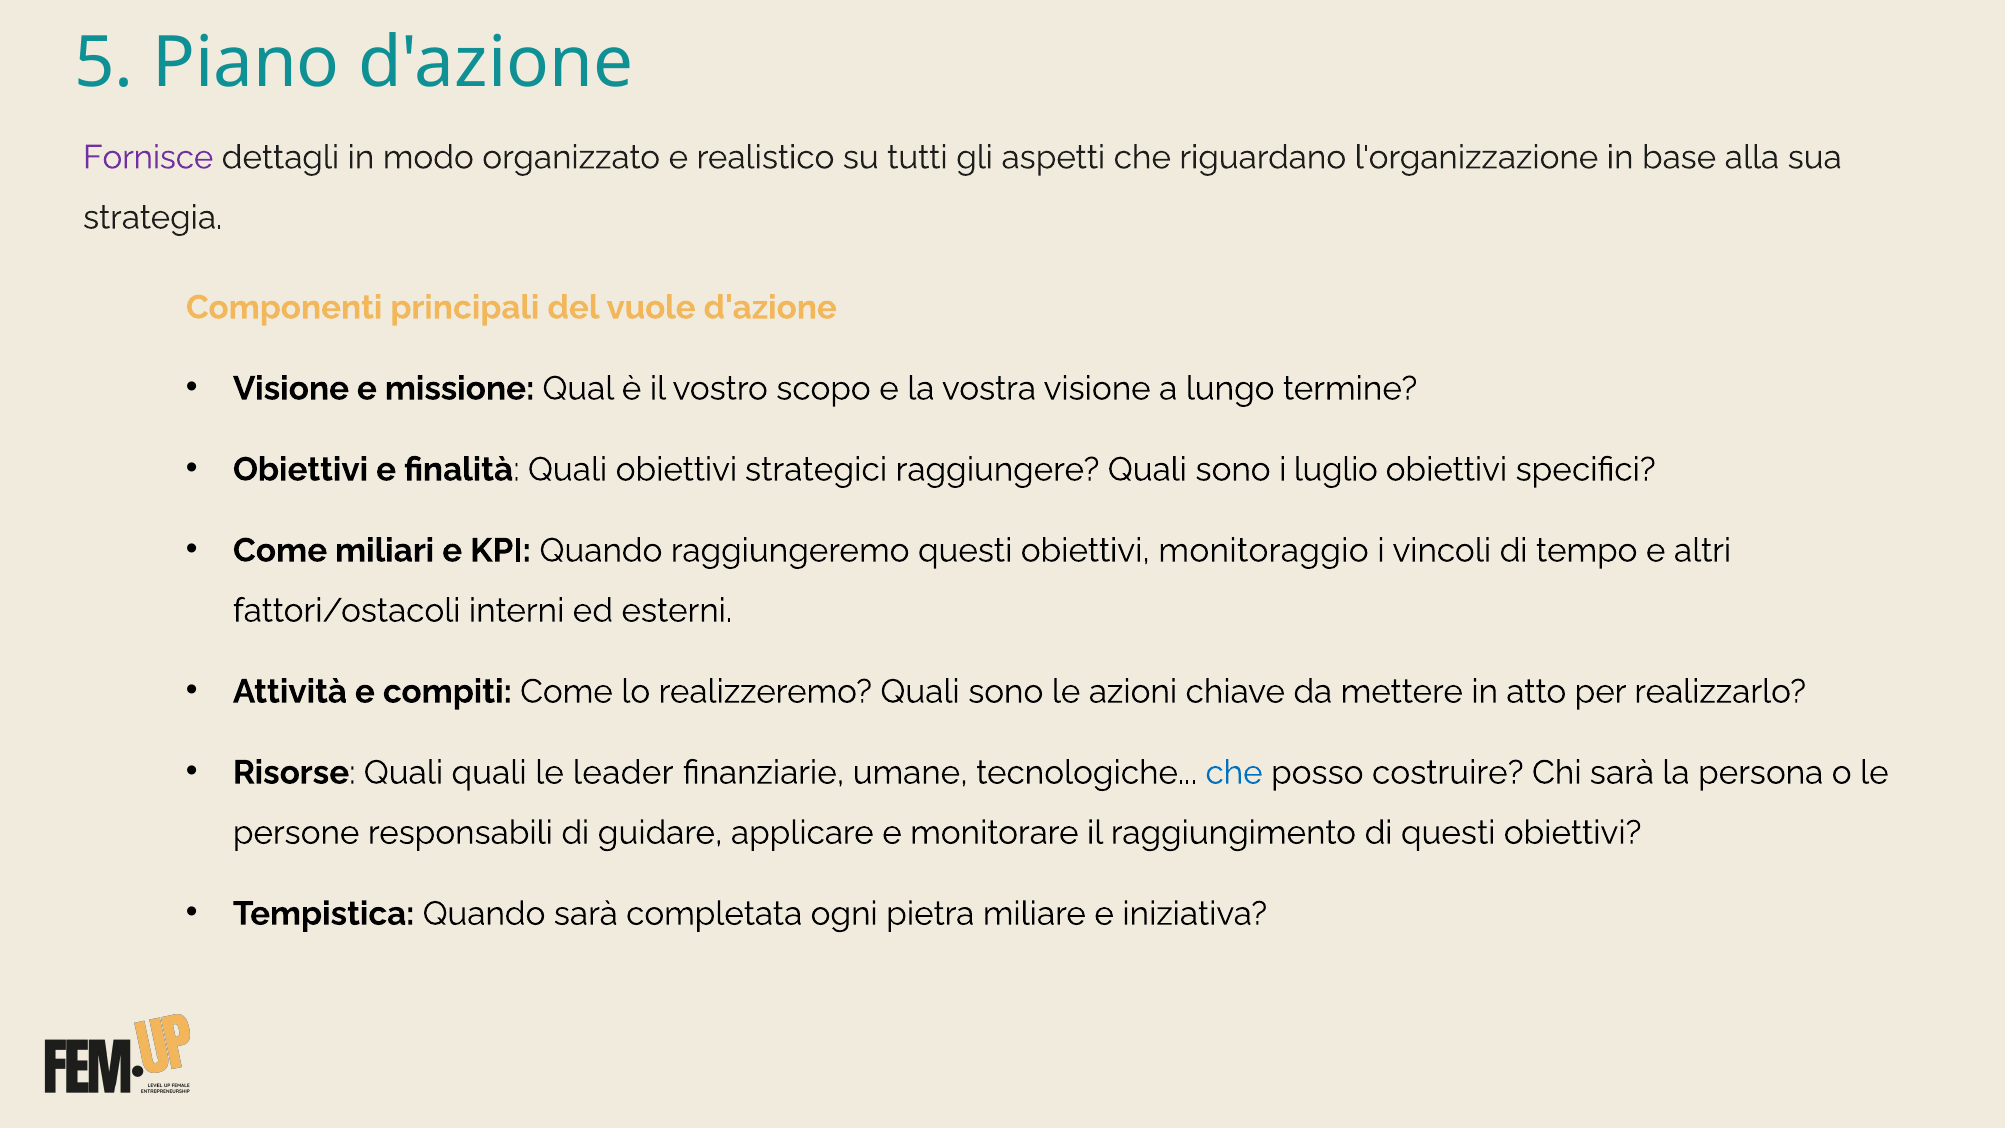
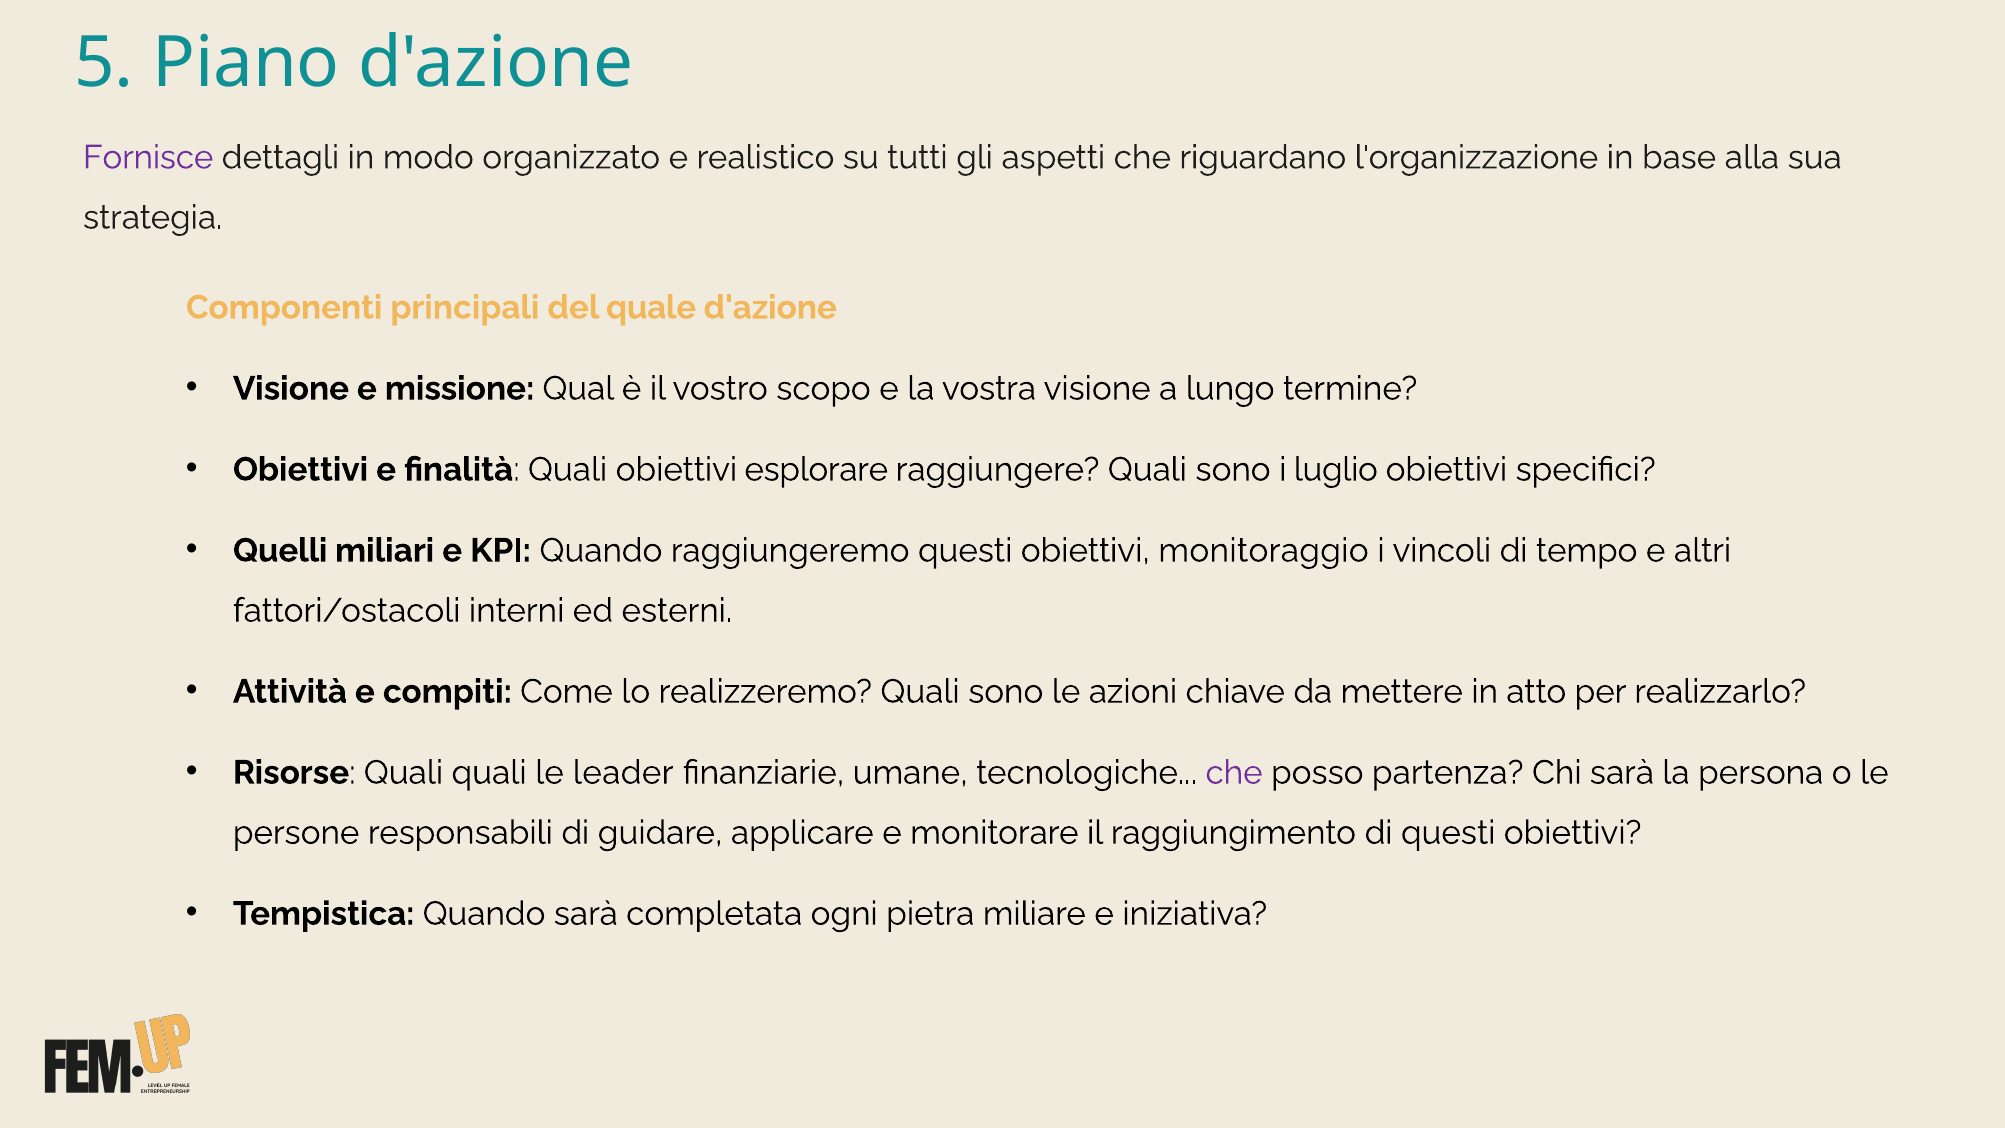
vuole: vuole -> quale
strategici: strategici -> esplorare
Come at (280, 550): Come -> Quelli
che at (1234, 772) colour: blue -> purple
costruire: costruire -> partenza
